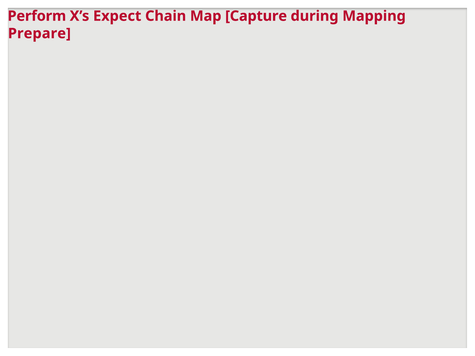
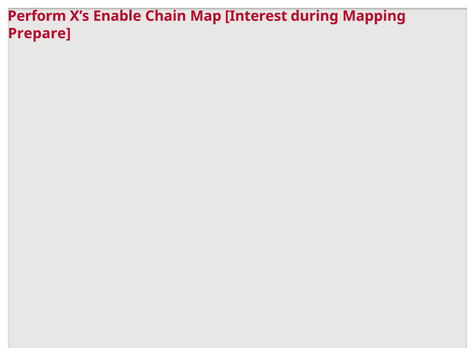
Expect: Expect -> Enable
Capture: Capture -> Interest
